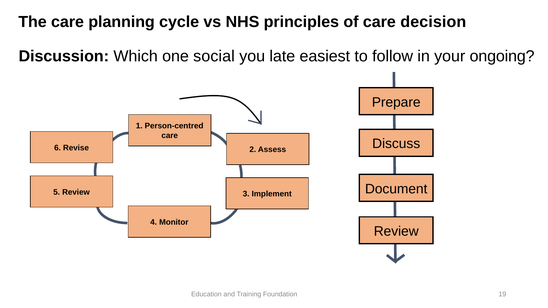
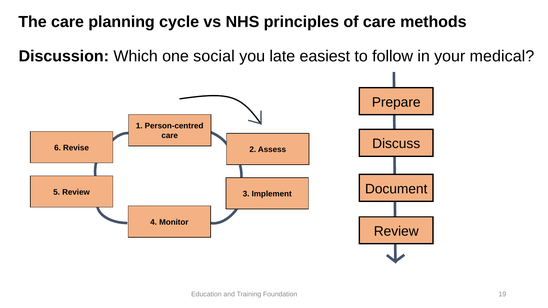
decision: decision -> methods
ongoing: ongoing -> medical
